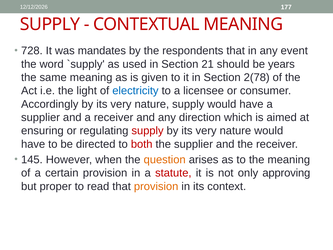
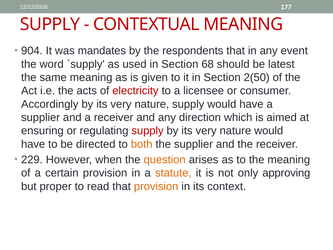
728: 728 -> 904
21: 21 -> 68
years: years -> latest
2(78: 2(78 -> 2(50
light: light -> acts
electricity colour: blue -> red
both colour: red -> orange
145: 145 -> 229
statute colour: red -> orange
